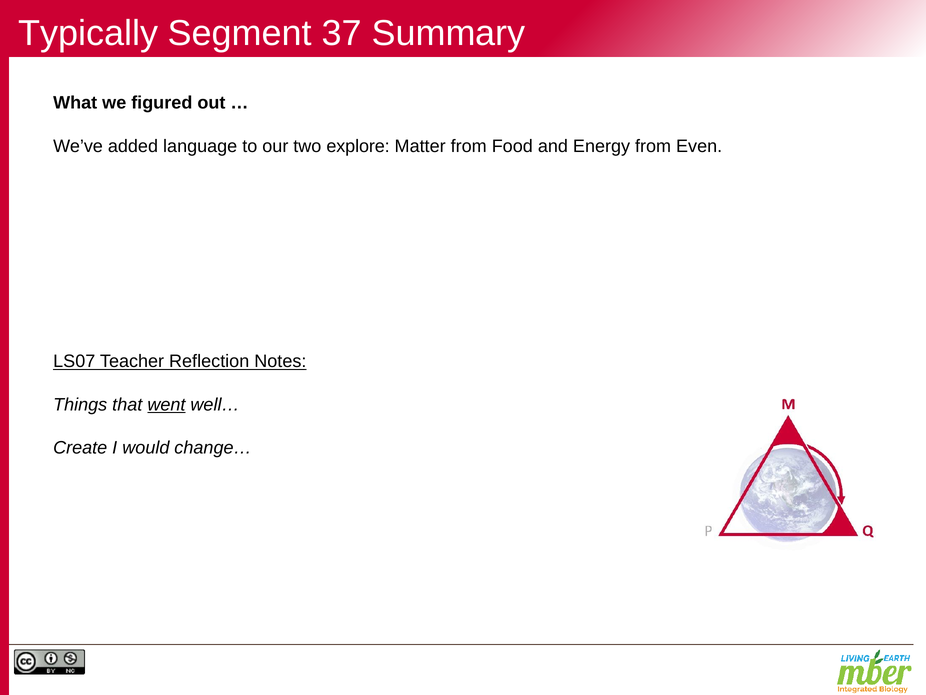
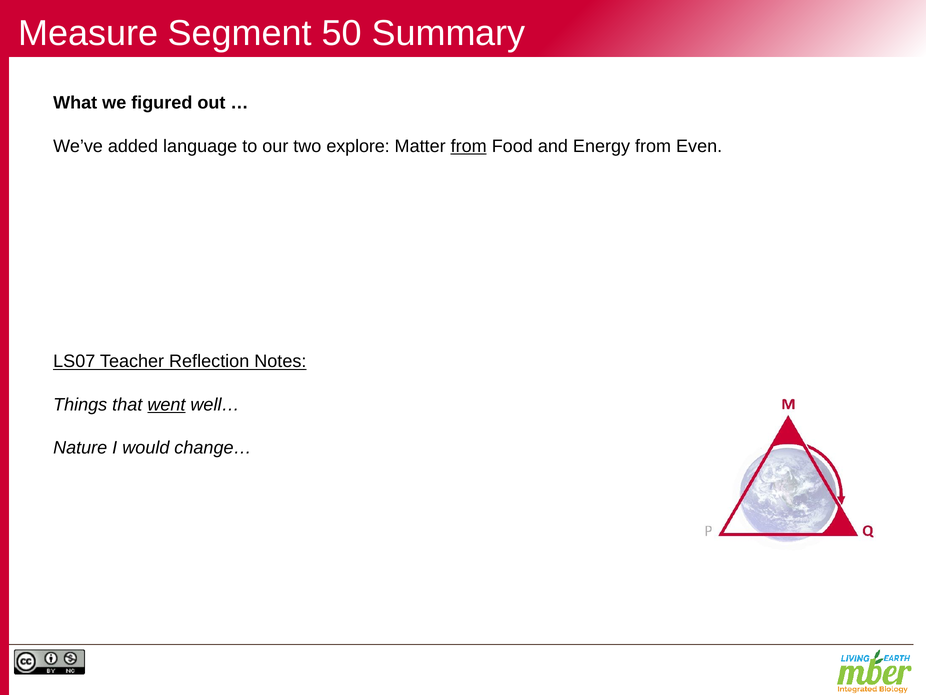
Typically: Typically -> Measure
37: 37 -> 50
from at (469, 146) underline: none -> present
Create: Create -> Nature
